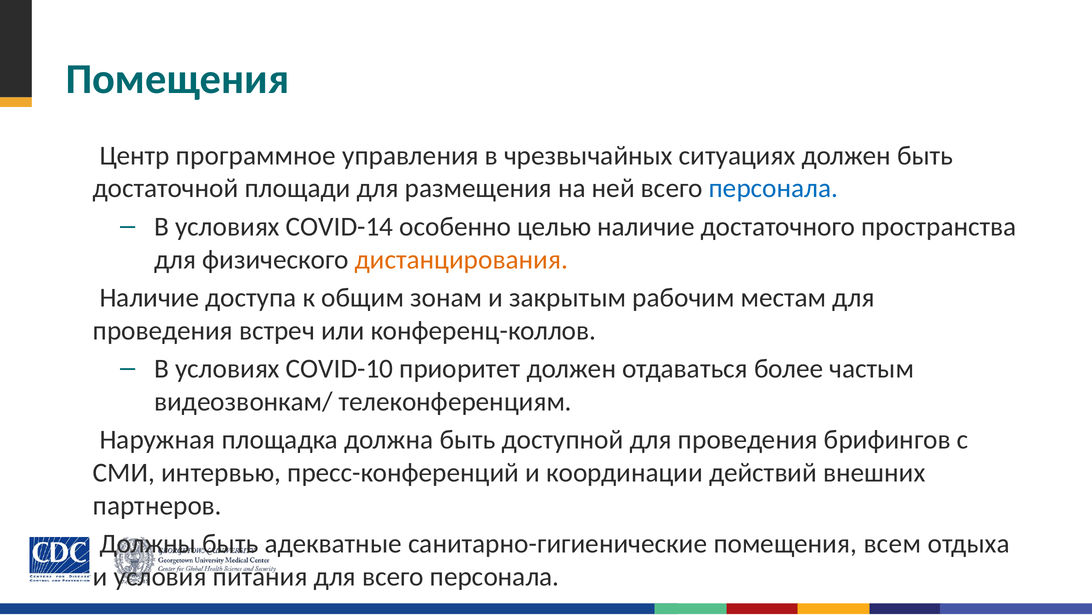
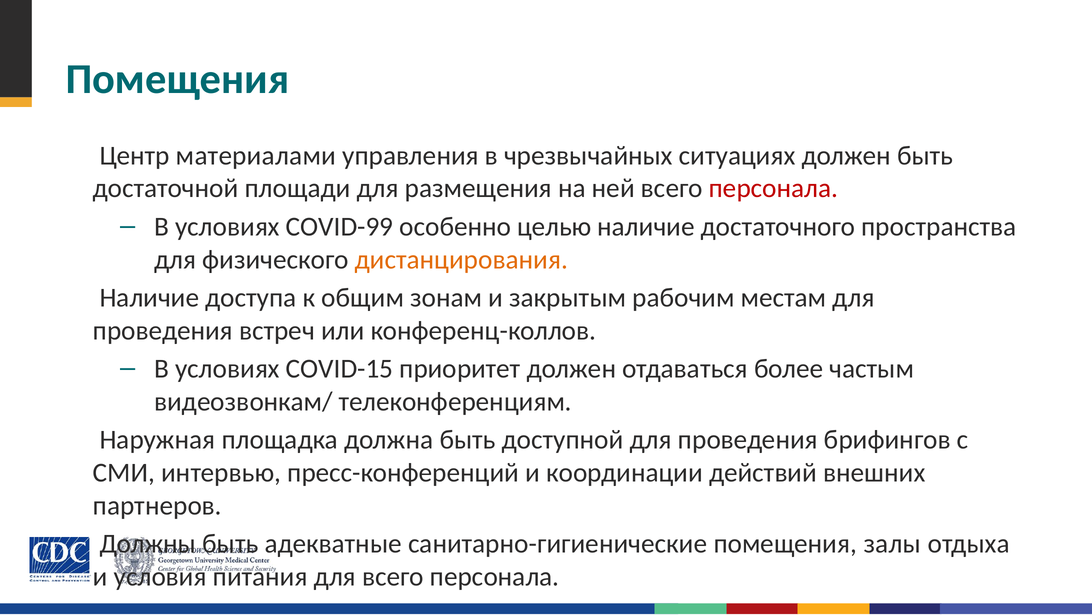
программное: программное -> материалами
персонала at (774, 188) colour: blue -> red
COVID-14: COVID-14 -> COVID-99
COVID-10: COVID-10 -> COVID-15
всем: всем -> залы
